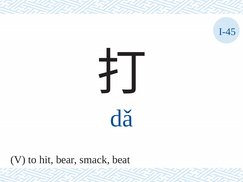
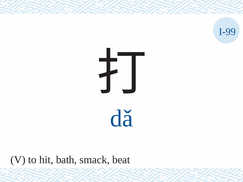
I-45: I-45 -> I-99
bear: bear -> bath
